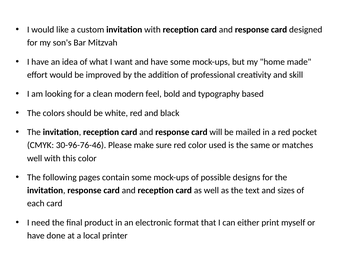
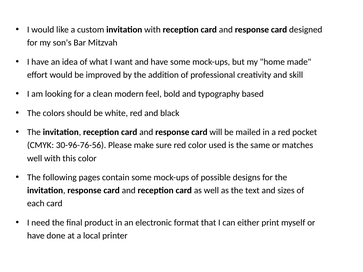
30-96-76-46: 30-96-76-46 -> 30-96-76-56
